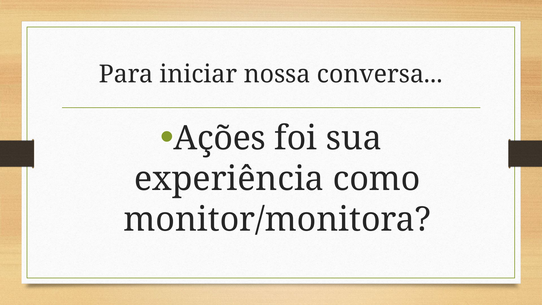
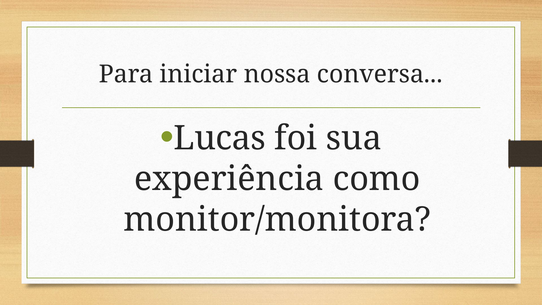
Ações: Ações -> Lucas
